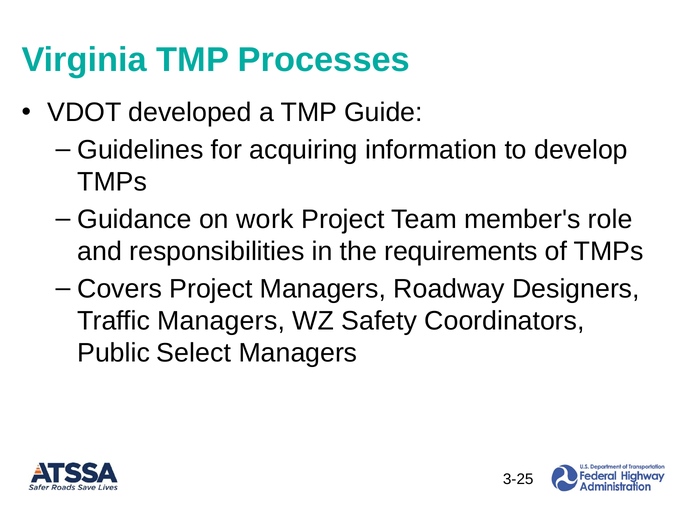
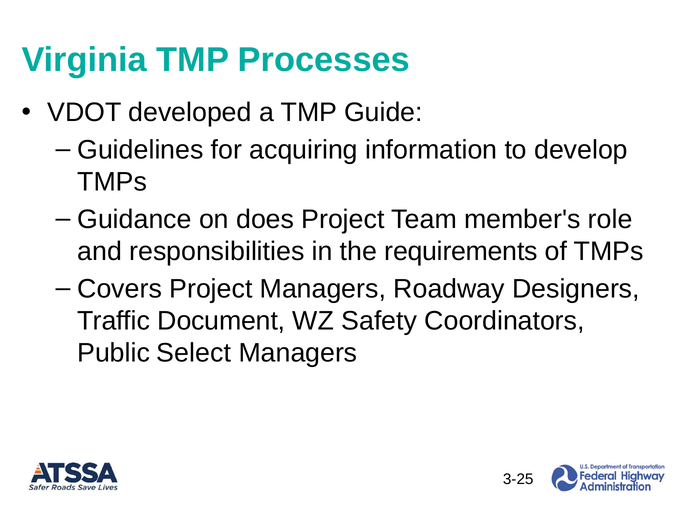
work: work -> does
Traffic Managers: Managers -> Document
